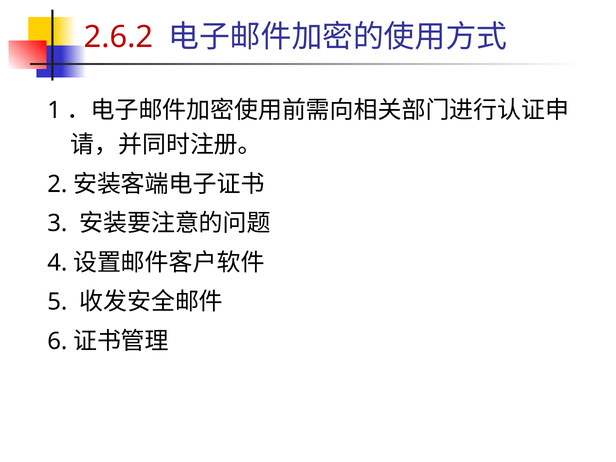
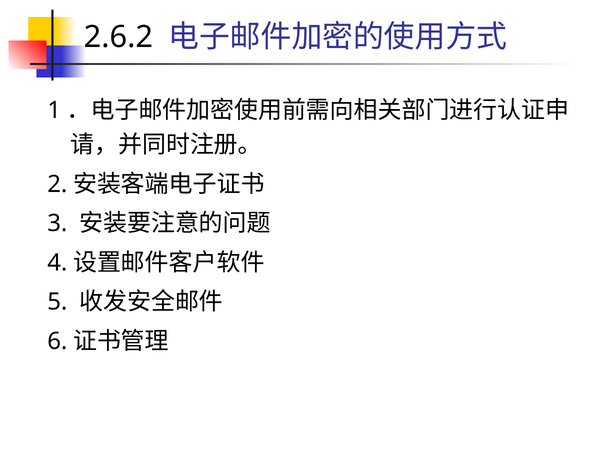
2.6.2 colour: red -> black
